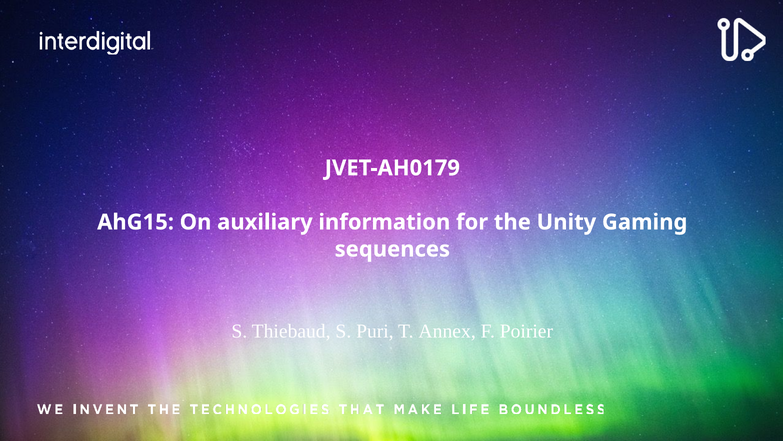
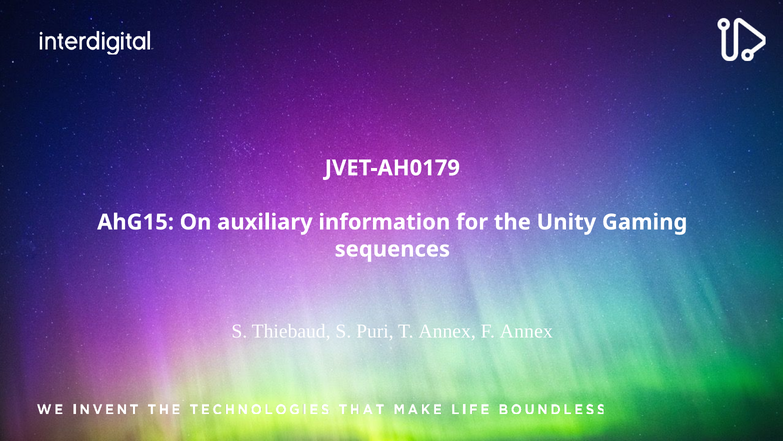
F Poirier: Poirier -> Annex
